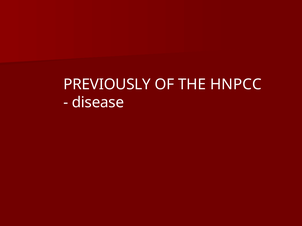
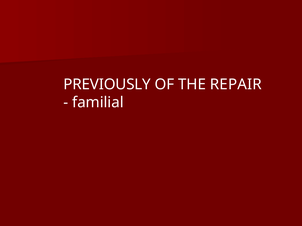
HNPCC: HNPCC -> REPAIR
disease: disease -> familial
